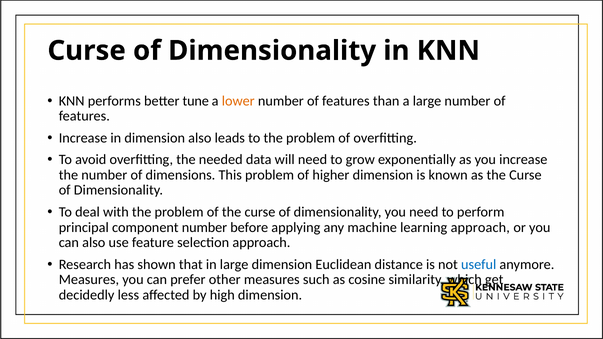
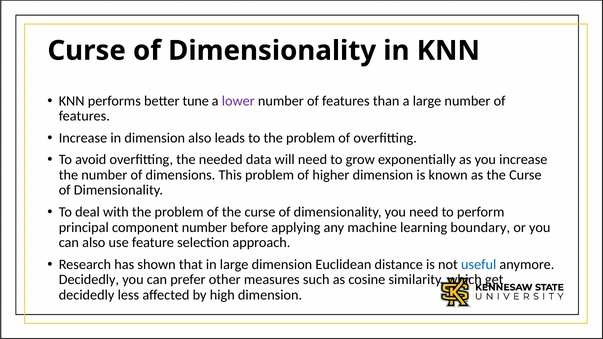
lower colour: orange -> purple
learning approach: approach -> boundary
Measures at (89, 280): Measures -> Decidedly
